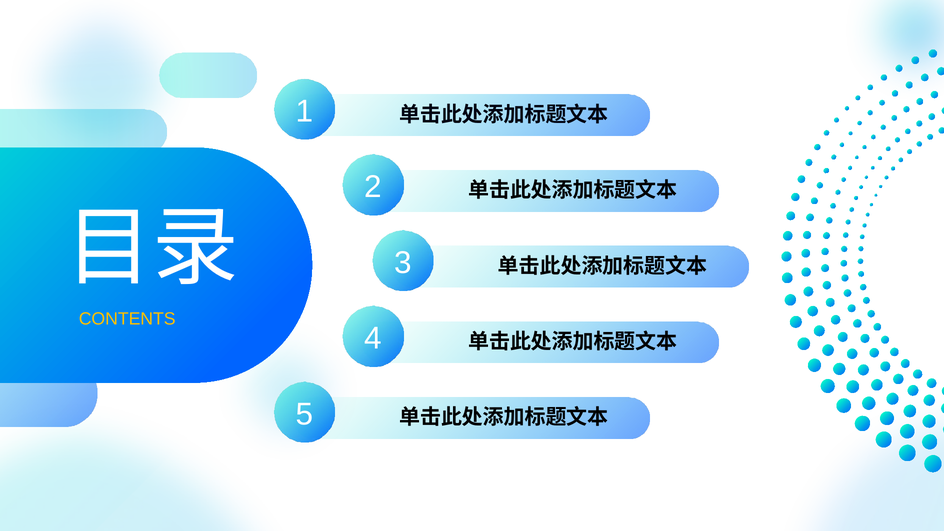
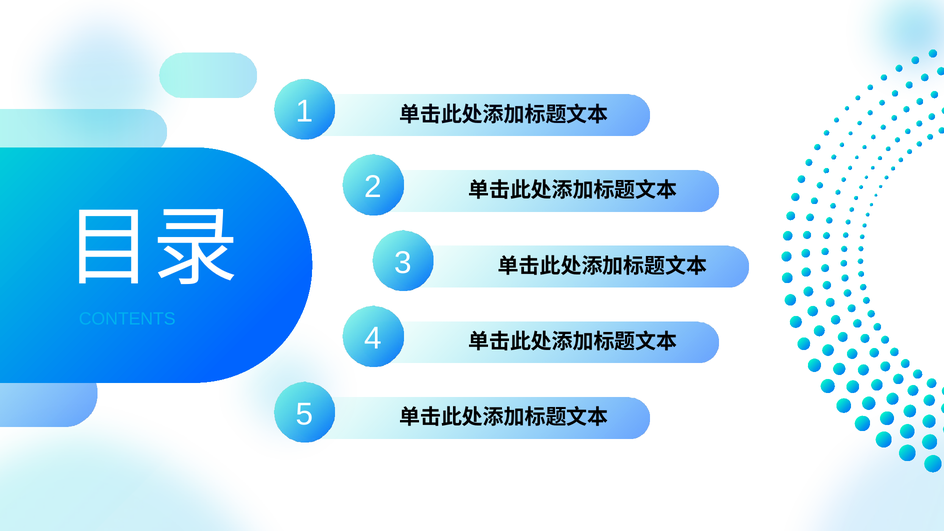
CONTENTS colour: yellow -> light blue
